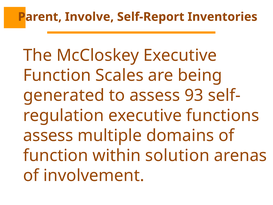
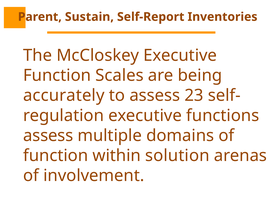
Involve: Involve -> Sustain
generated: generated -> accurately
93: 93 -> 23
